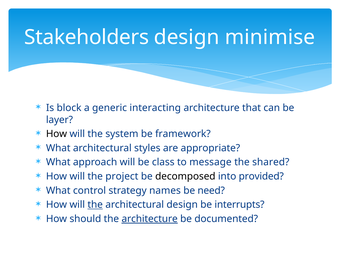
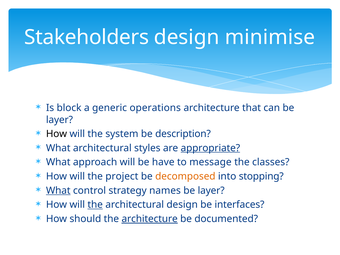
interacting: interacting -> operations
framework: framework -> description
appropriate underline: none -> present
class: class -> have
shared: shared -> classes
decomposed colour: black -> orange
provided: provided -> stopping
What at (58, 191) underline: none -> present
need at (211, 191): need -> layer
interrupts: interrupts -> interfaces
